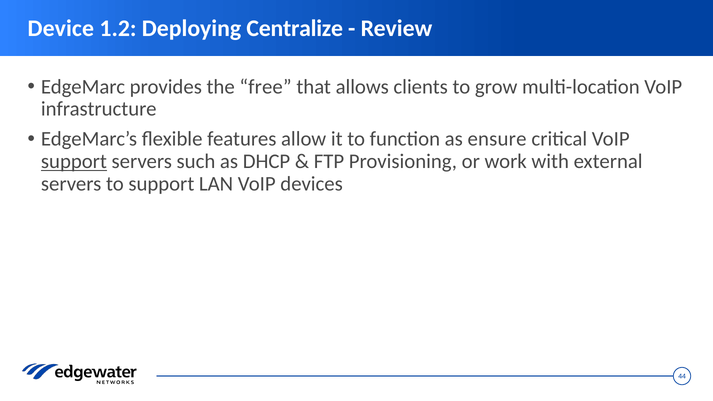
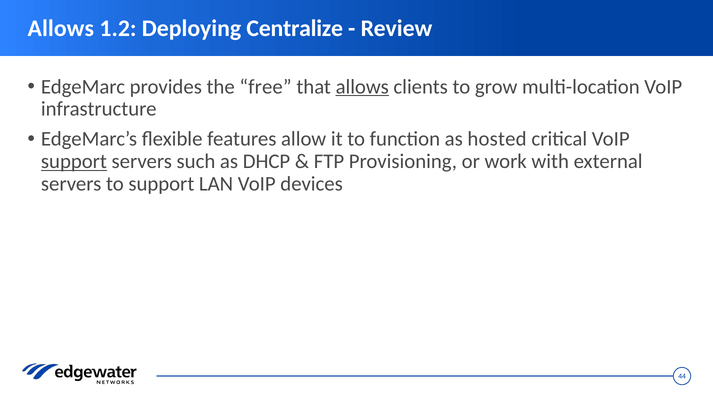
Device at (61, 28): Device -> Allows
allows at (362, 87) underline: none -> present
ensure: ensure -> hosted
